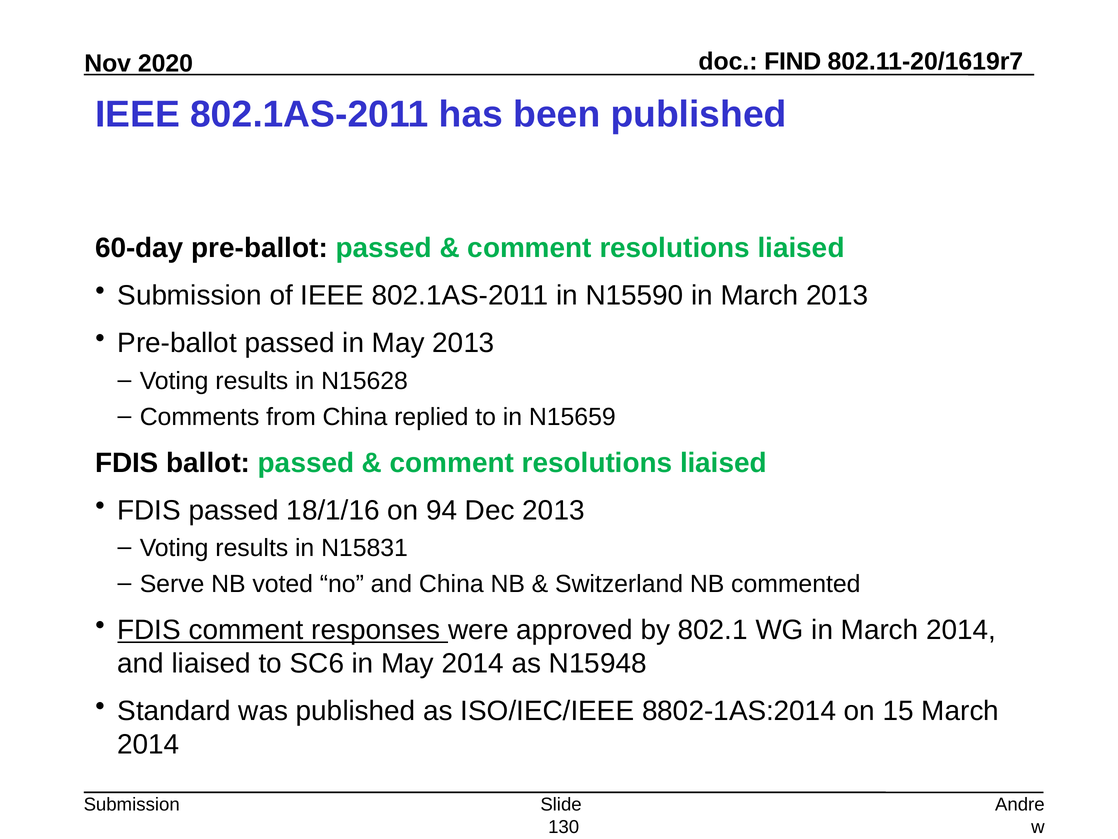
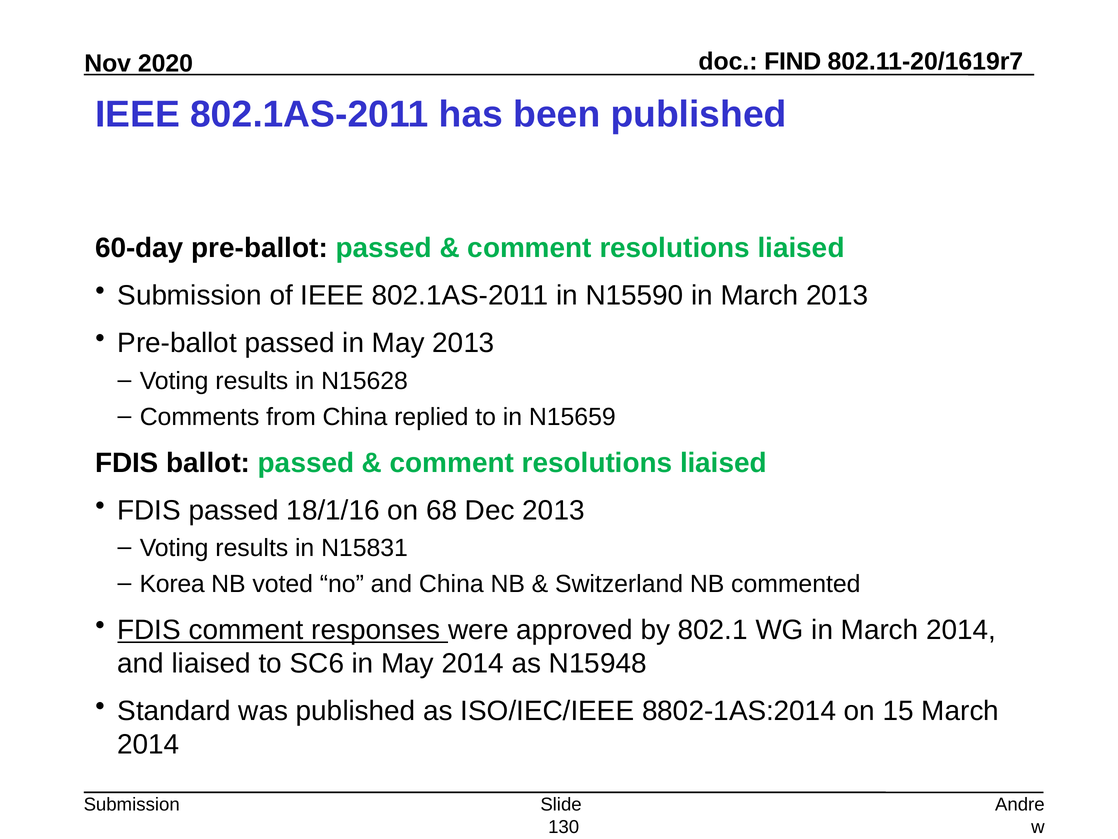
94: 94 -> 68
Serve: Serve -> Korea
